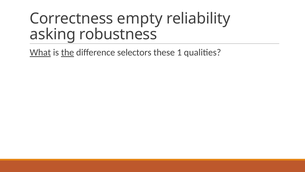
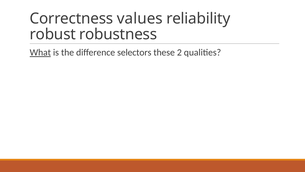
empty: empty -> values
asking: asking -> robust
the underline: present -> none
1: 1 -> 2
